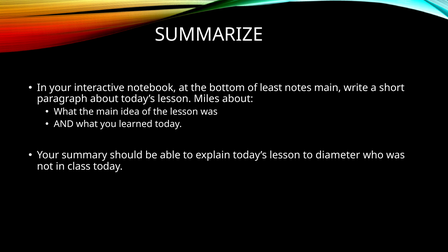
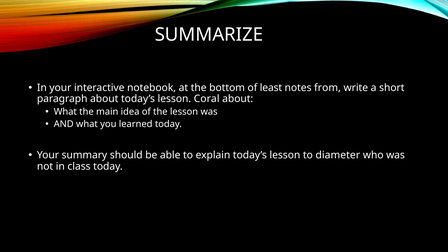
notes main: main -> from
Miles: Miles -> Coral
